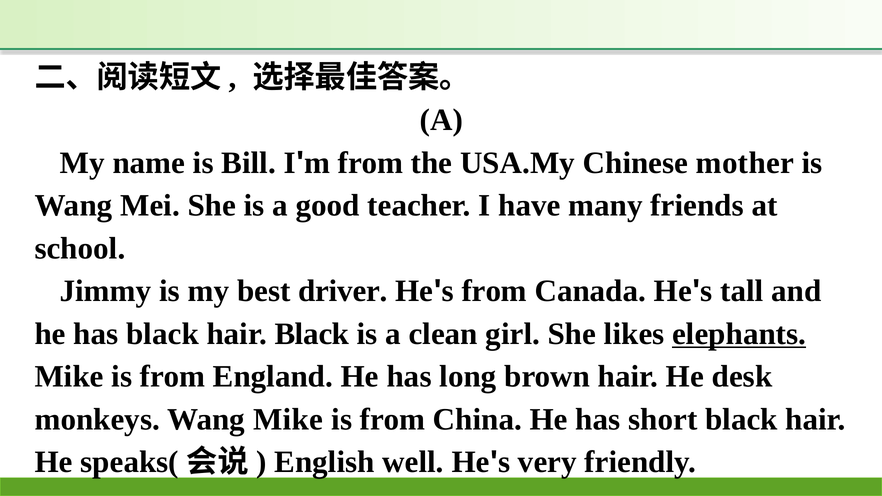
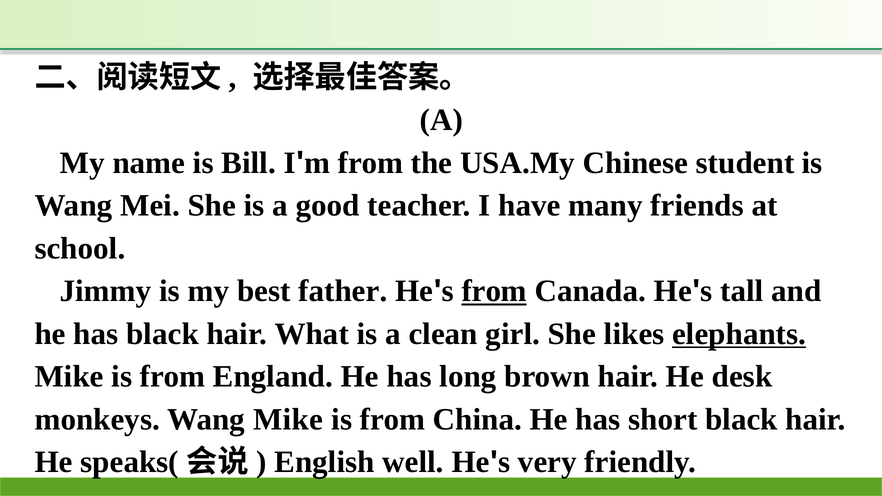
mother: mother -> student
driver: driver -> father
from at (494, 291) underline: none -> present
hair Black: Black -> What
